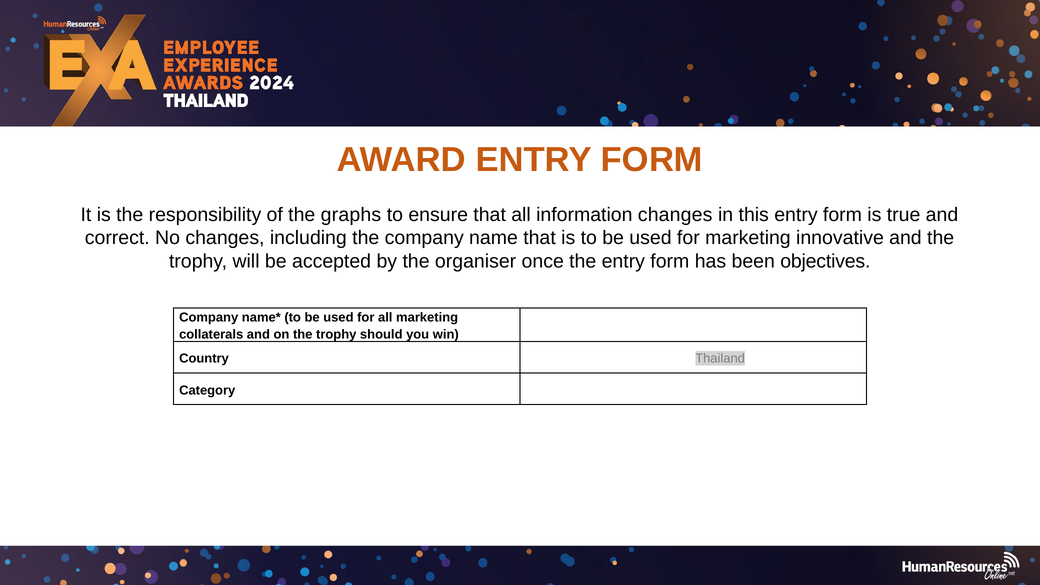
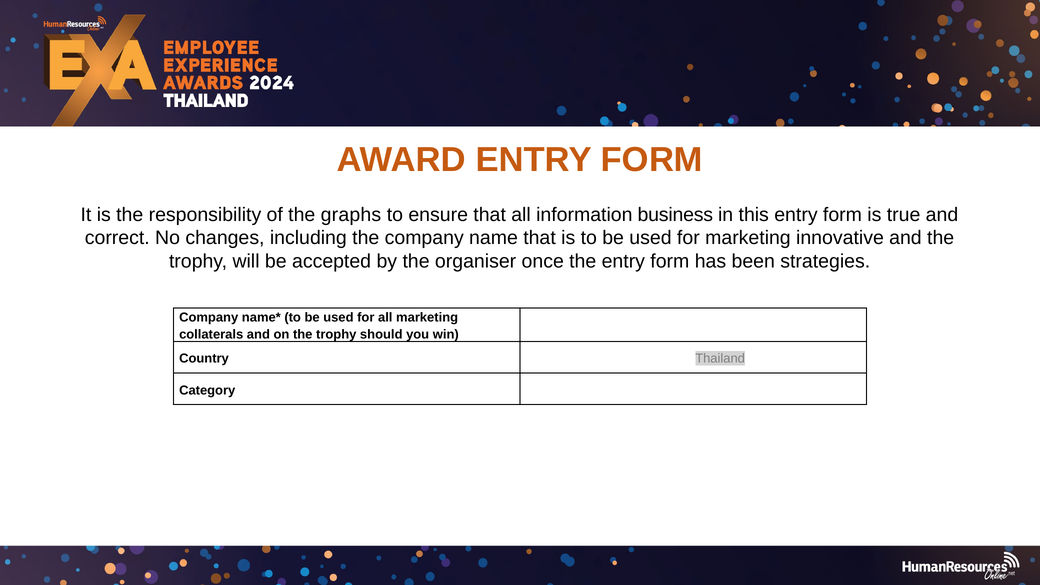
information changes: changes -> business
objectives: objectives -> strategies
